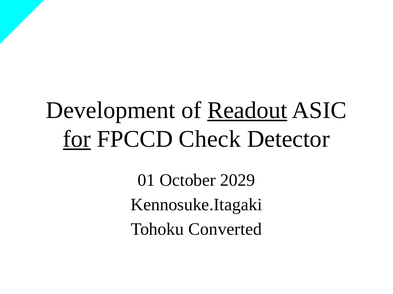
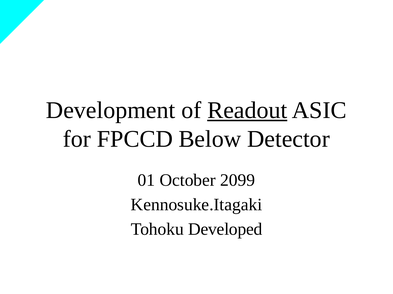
for underline: present -> none
Check: Check -> Below
2029: 2029 -> 2099
Converted: Converted -> Developed
